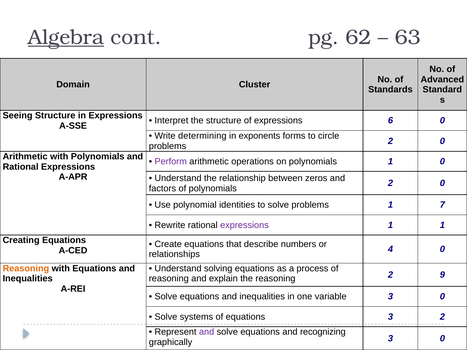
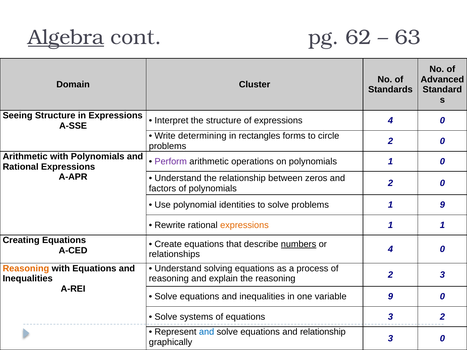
expressions 6: 6 -> 4
exponents: exponents -> rectangles
1 7: 7 -> 9
expressions at (244, 225) colour: purple -> orange
numbers underline: none -> present
2 9: 9 -> 3
variable 3: 3 -> 9
and at (207, 332) colour: purple -> blue
and recognizing: recognizing -> relationship
